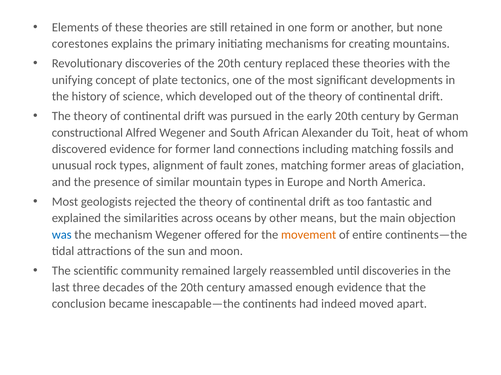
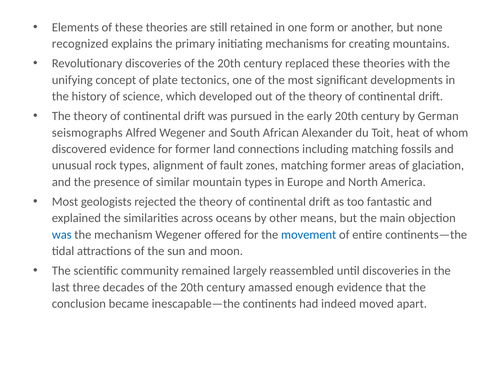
corestones: corestones -> recognized
constructional: constructional -> seismographs
movement colour: orange -> blue
